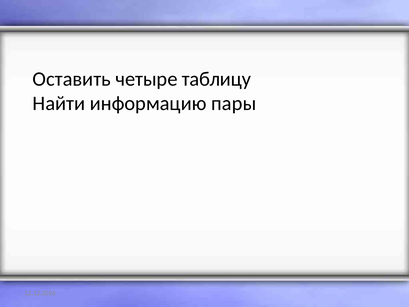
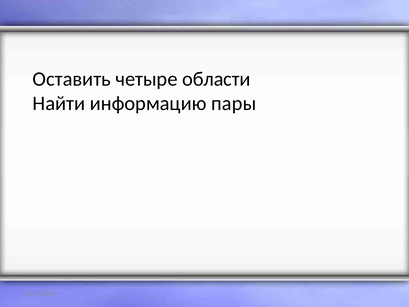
таблицу: таблицу -> области
